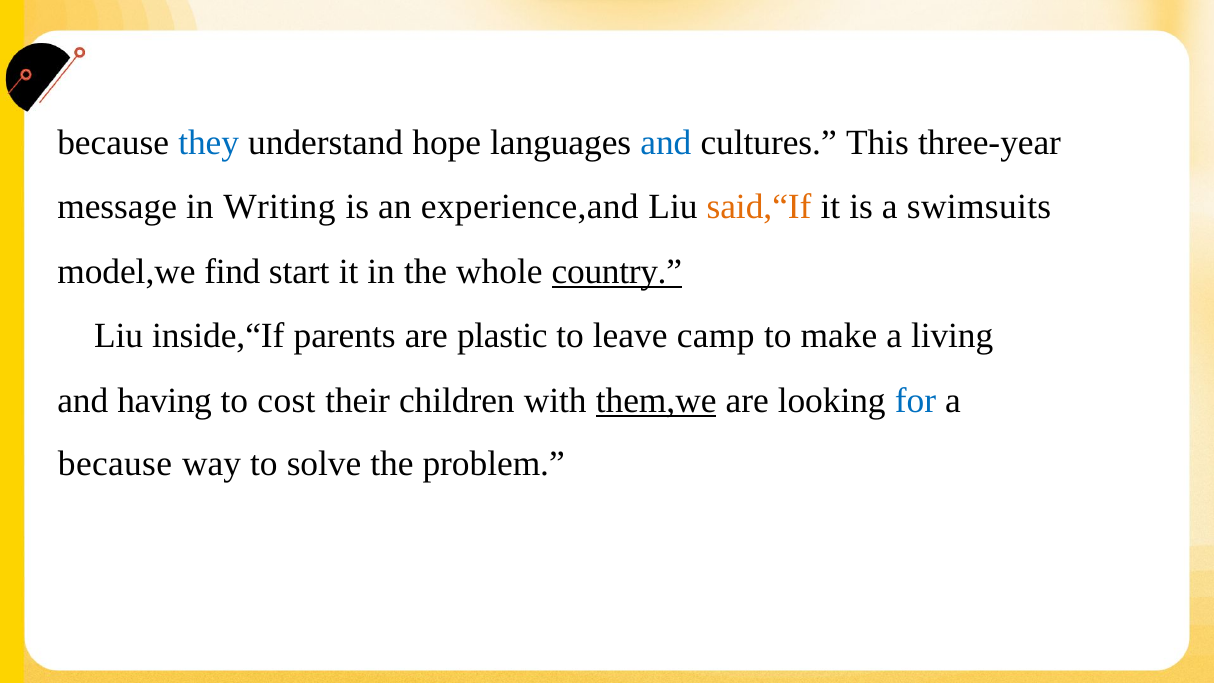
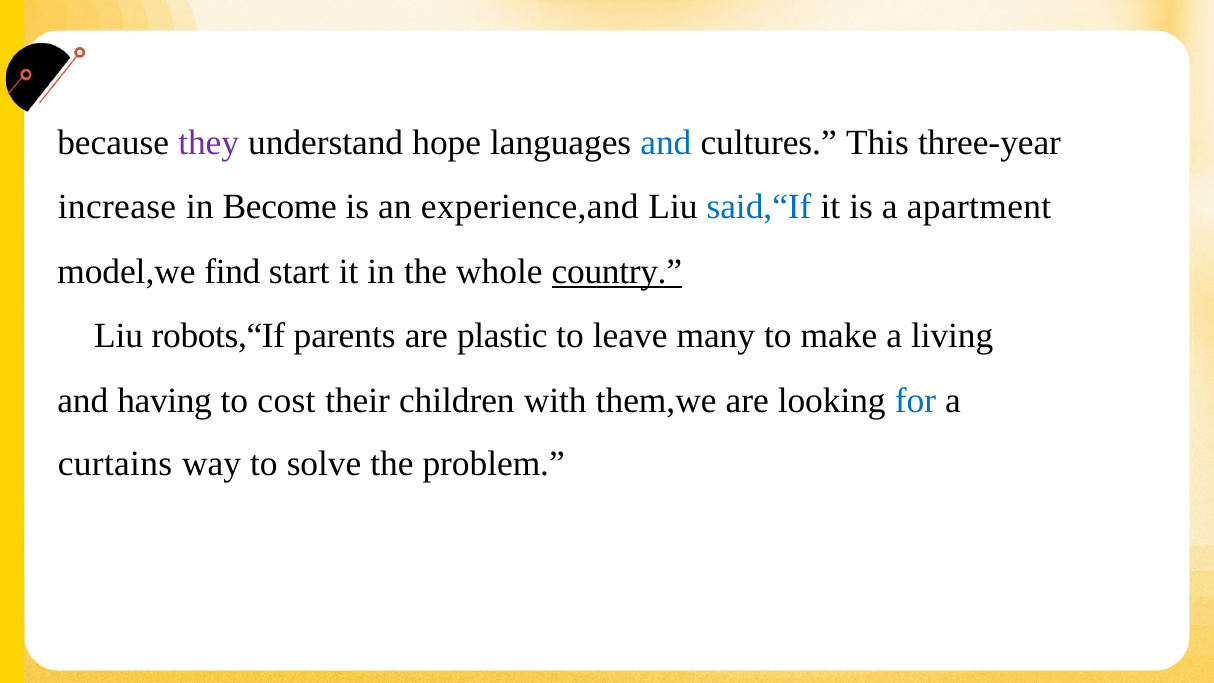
they colour: blue -> purple
message: message -> increase
Writing: Writing -> Become
said,“If colour: orange -> blue
swimsuits: swimsuits -> apartment
inside,“If: inside,“If -> robots,“If
camp: camp -> many
them,we underline: present -> none
because at (115, 464): because -> curtains
